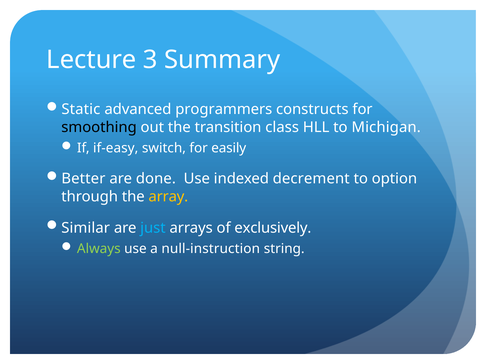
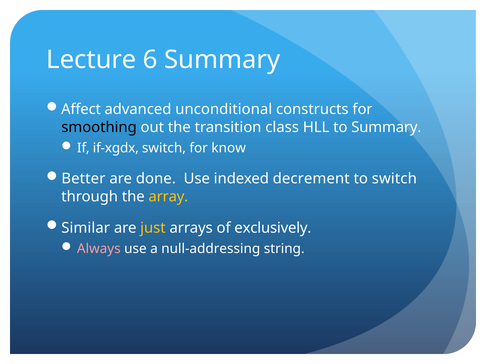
3: 3 -> 6
Static: Static -> Affect
programmers: programmers -> unconditional
to Michigan: Michigan -> Summary
if-easy: if-easy -> if-xgdx
easily: easily -> know
to option: option -> switch
just colour: light blue -> yellow
Always colour: light green -> pink
null-instruction: null-instruction -> null-addressing
